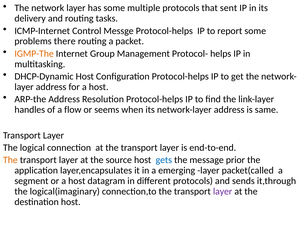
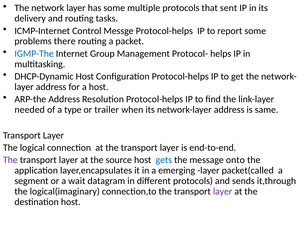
IGMP-The colour: orange -> blue
handles: handles -> needed
flow: flow -> type
seems: seems -> trailer
The at (10, 160) colour: orange -> purple
prior: prior -> onto
or a host: host -> wait
